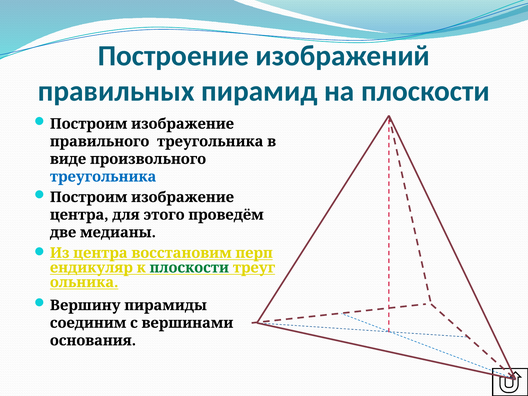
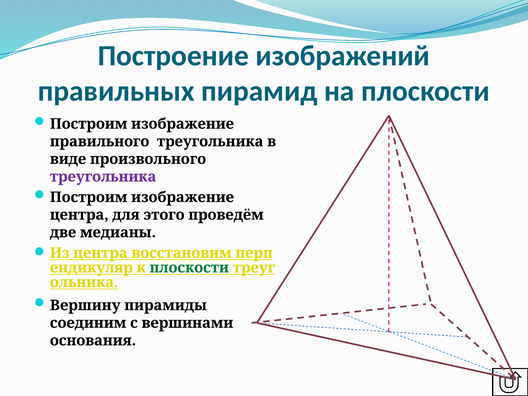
треугольника at (103, 177) colour: blue -> purple
